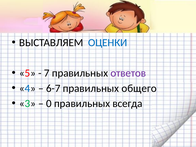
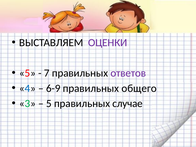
ОЦЕНКИ colour: blue -> purple
6-7: 6-7 -> 6-9
0 at (49, 103): 0 -> 5
всегда: всегда -> случае
